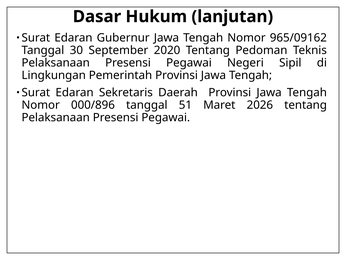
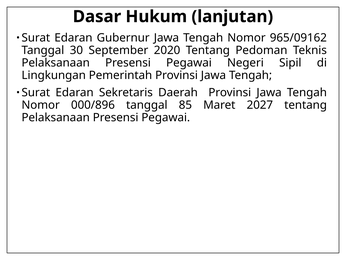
51: 51 -> 85
2026: 2026 -> 2027
